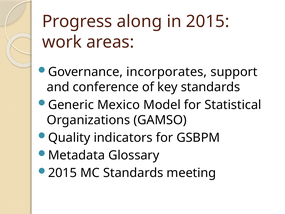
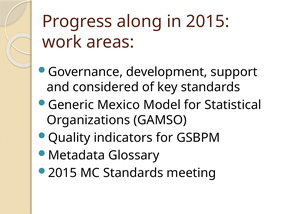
incorporates: incorporates -> development
conference: conference -> considered
